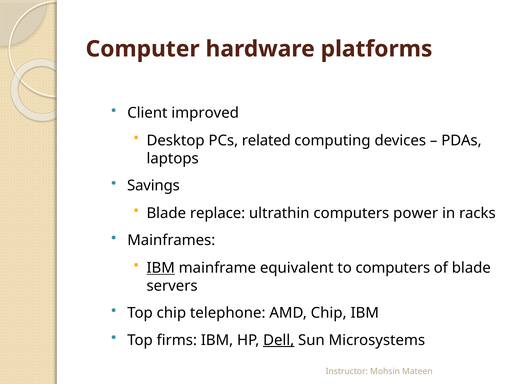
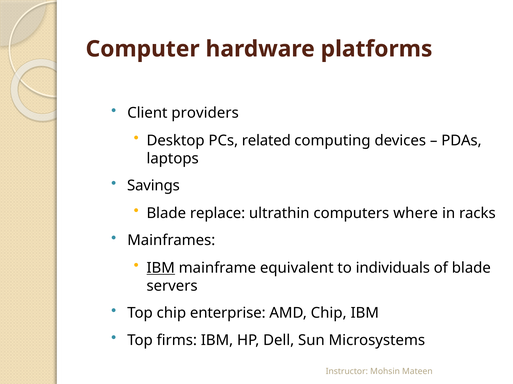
improved: improved -> providers
power: power -> where
to computers: computers -> individuals
telephone: telephone -> enterprise
Dell underline: present -> none
